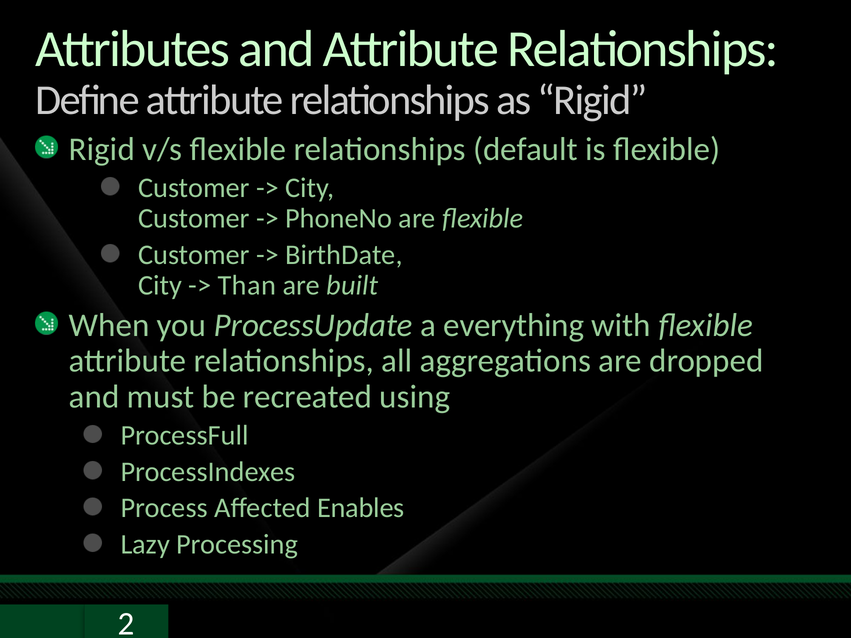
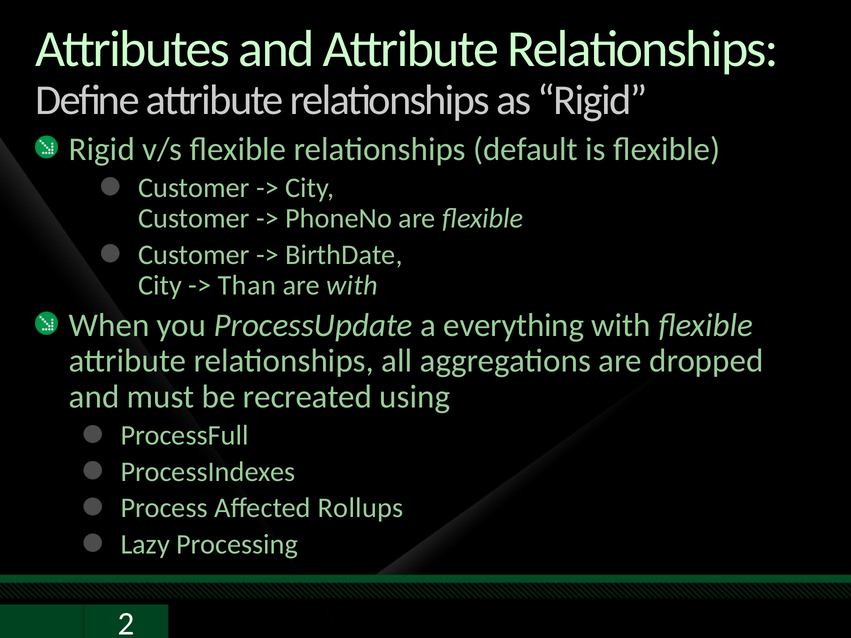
are built: built -> with
Enables: Enables -> Rollups
